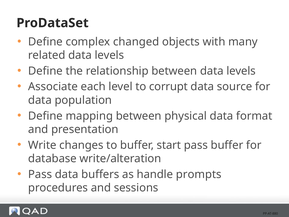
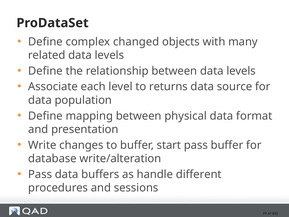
corrupt: corrupt -> returns
prompts: prompts -> different
